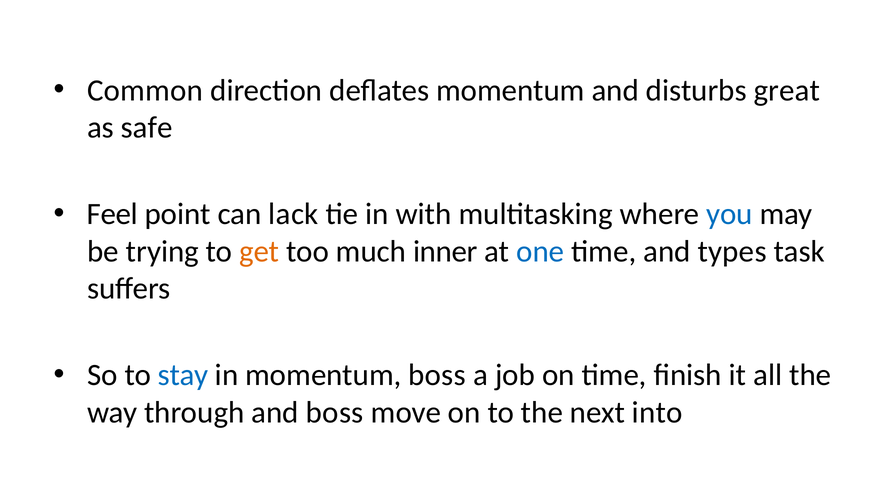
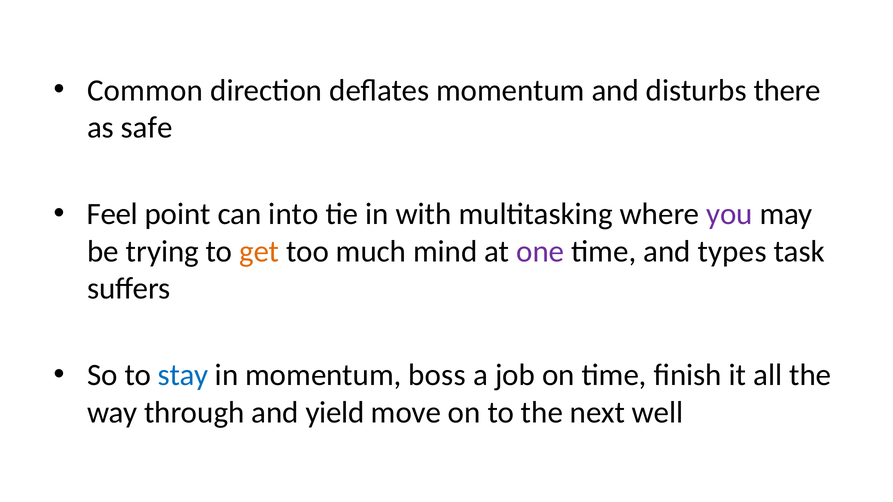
great: great -> there
lack: lack -> into
you colour: blue -> purple
inner: inner -> mind
one colour: blue -> purple
and boss: boss -> yield
into: into -> well
